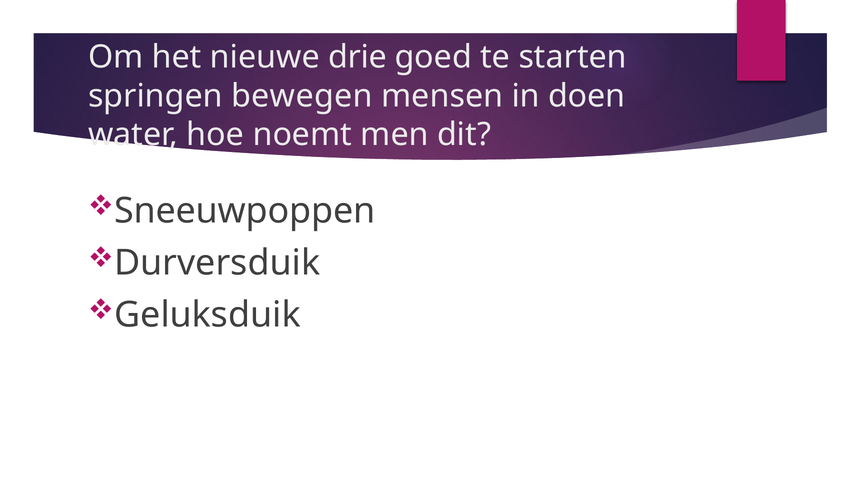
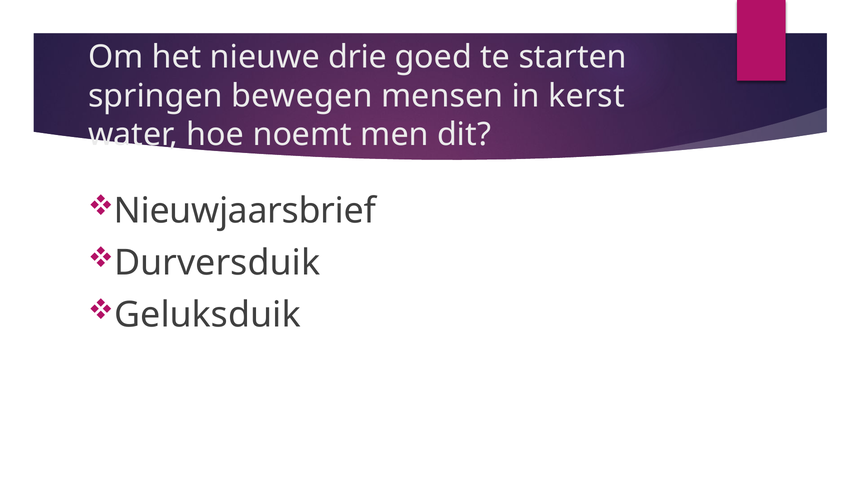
doen: doen -> kerst
Sneeuwpoppen: Sneeuwpoppen -> Nieuwjaarsbrief
